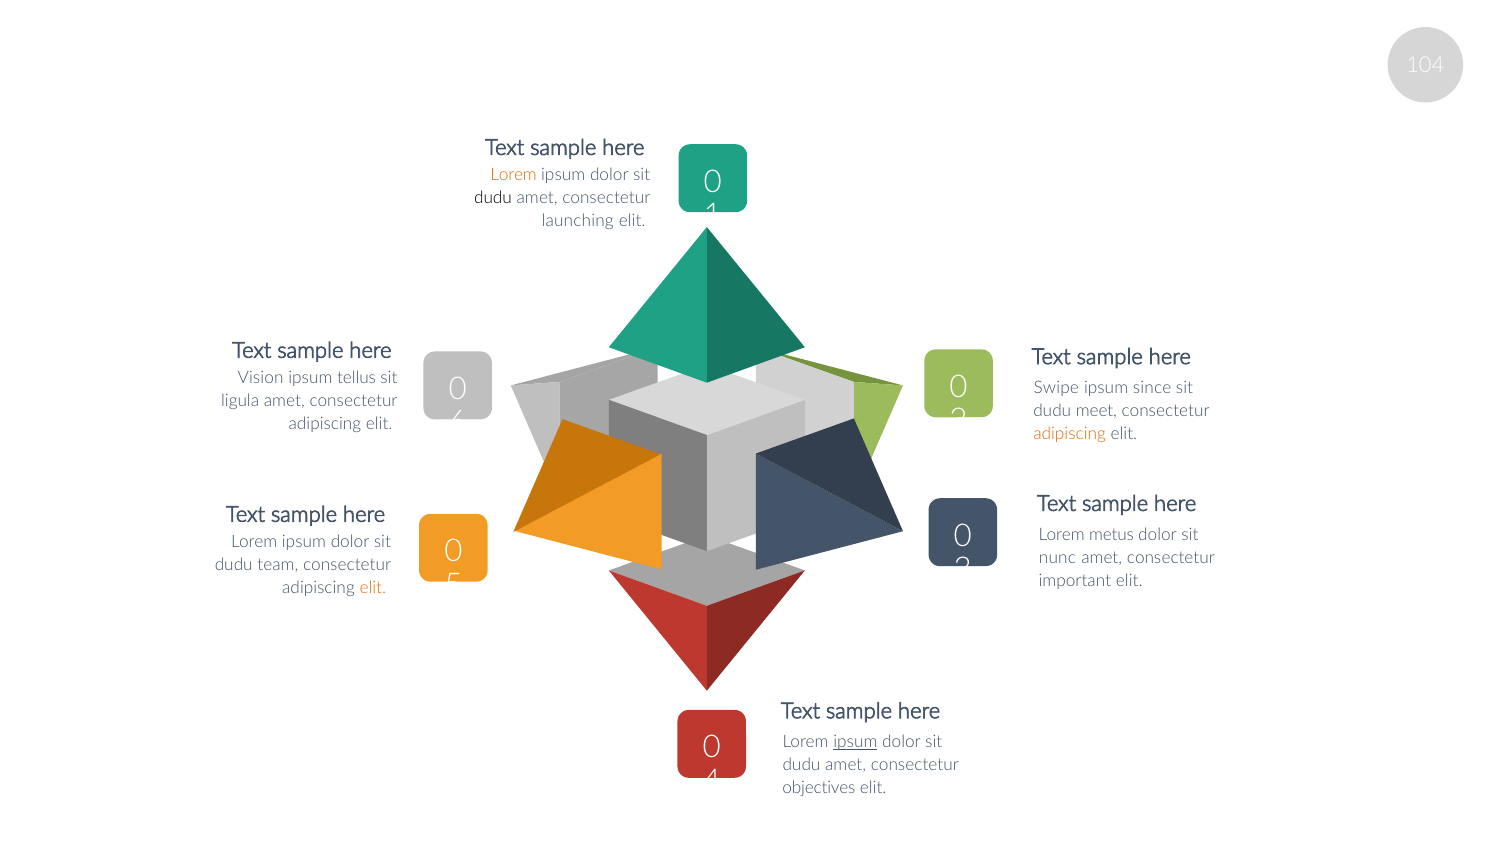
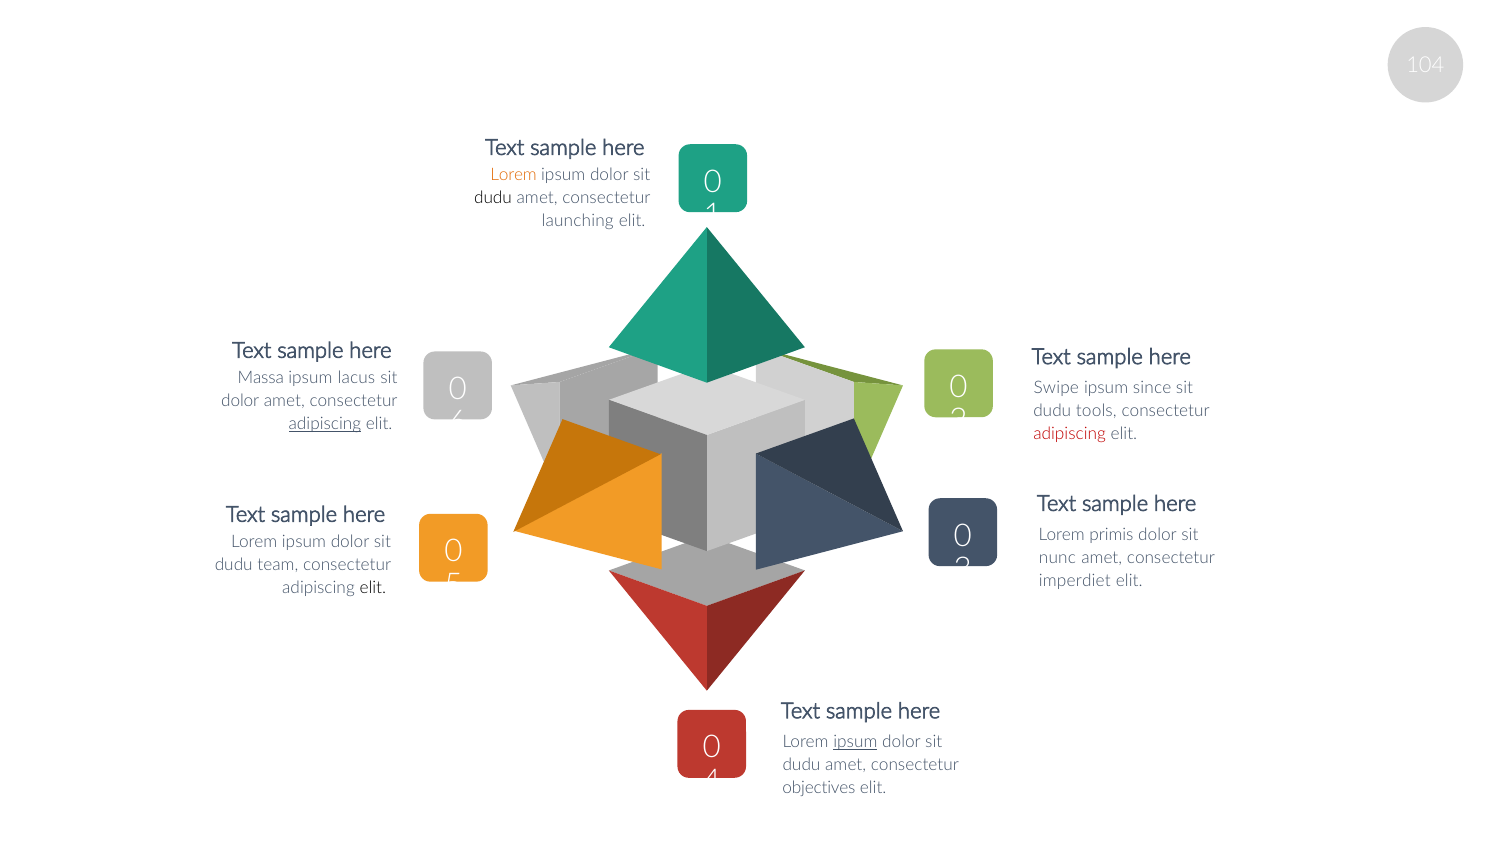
Vision: Vision -> Massa
tellus: tellus -> lacus
ligula at (240, 401): ligula -> dolor
meet: meet -> tools
adipiscing at (325, 424) underline: none -> present
adipiscing at (1070, 434) colour: orange -> red
metus: metus -> primis
important: important -> imperdiet
elit at (373, 588) colour: orange -> black
